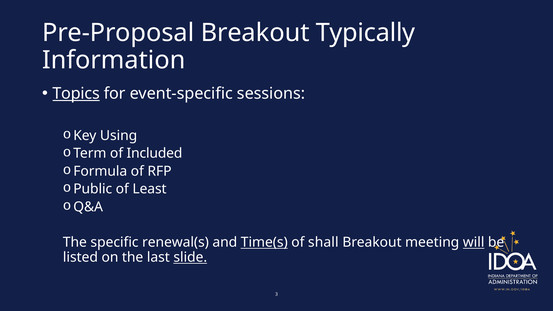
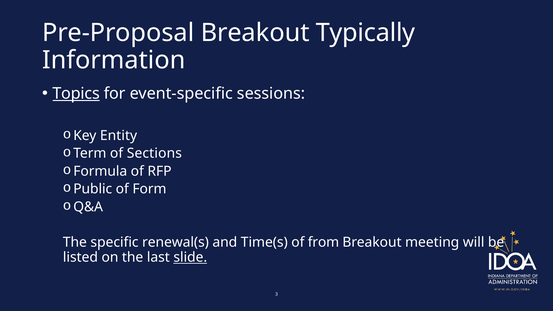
Using: Using -> Entity
Included: Included -> Sections
Least: Least -> Form
Time(s underline: present -> none
shall: shall -> from
will underline: present -> none
